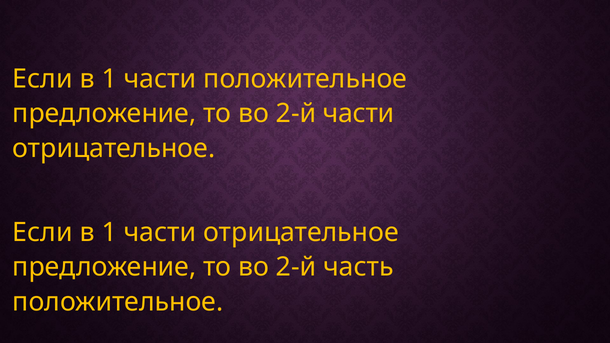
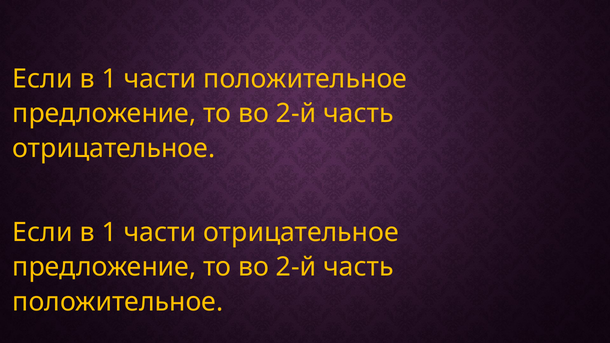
части at (359, 114): части -> часть
